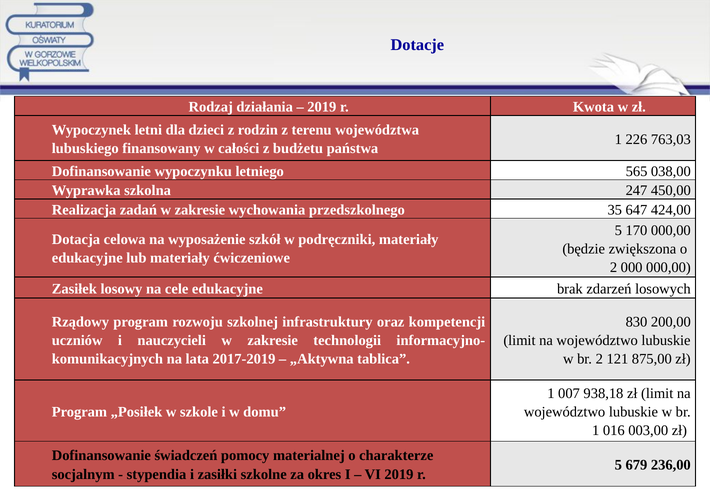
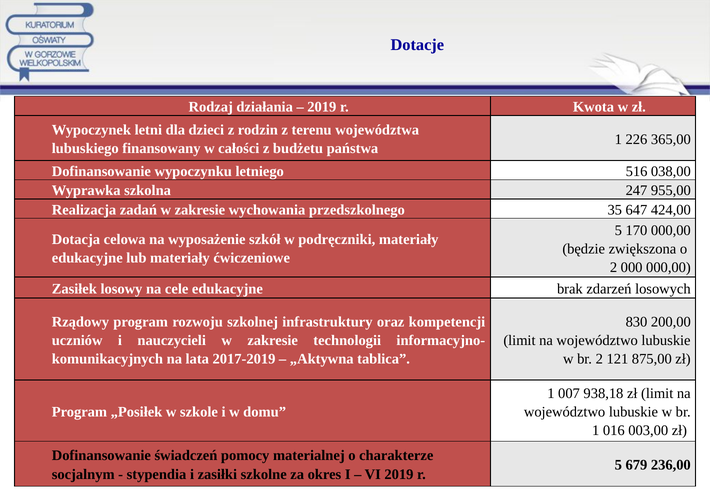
763,03: 763,03 -> 365,00
565: 565 -> 516
450,00: 450,00 -> 955,00
